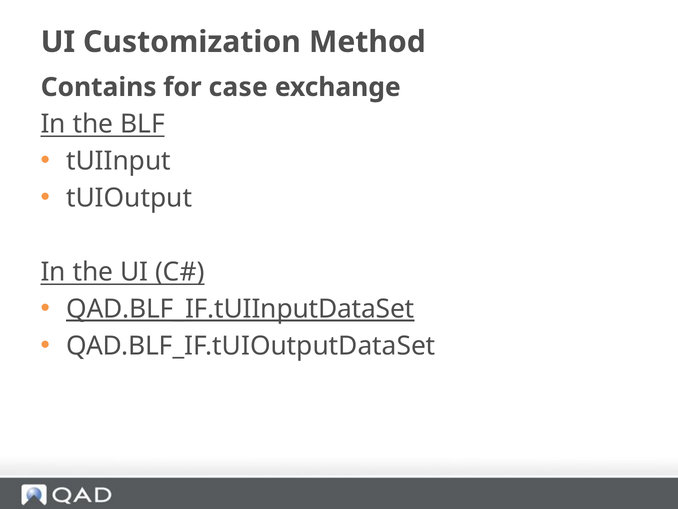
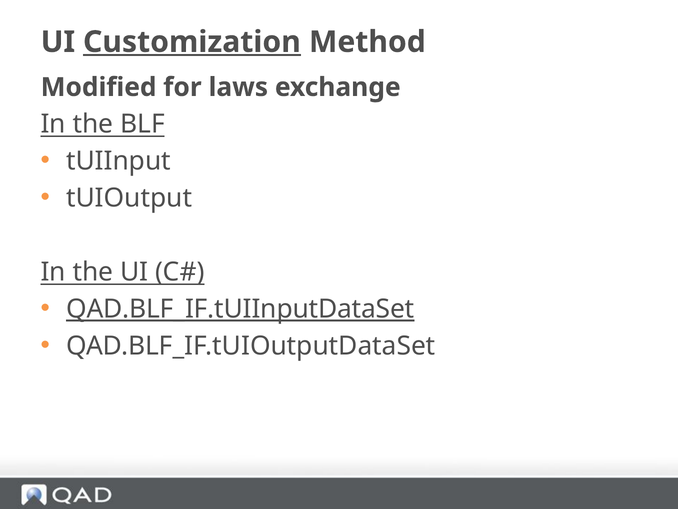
Customization underline: none -> present
Contains: Contains -> Modified
case: case -> laws
